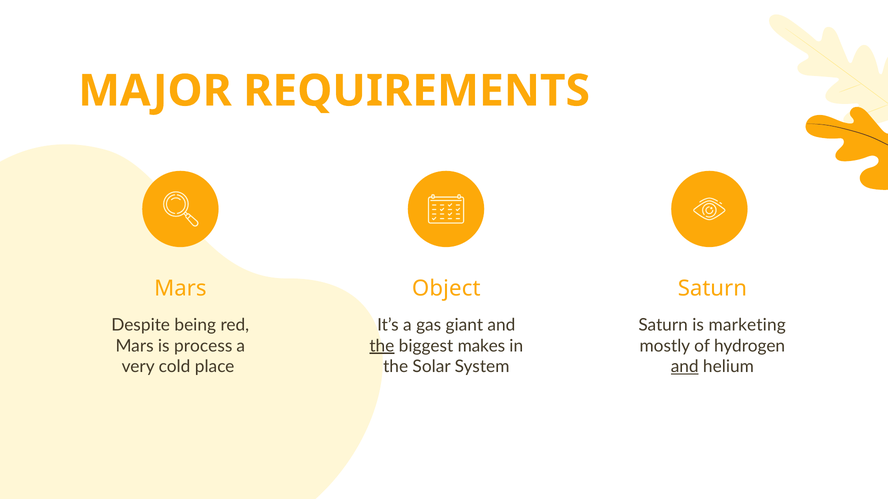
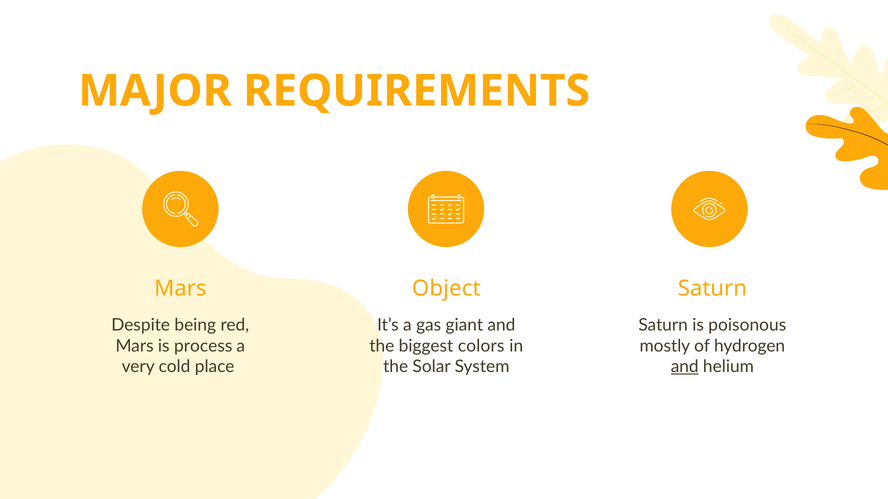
marketing: marketing -> poisonous
the at (382, 346) underline: present -> none
makes: makes -> colors
